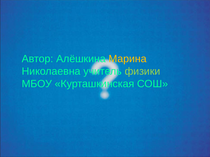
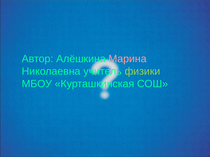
Марина colour: yellow -> pink
